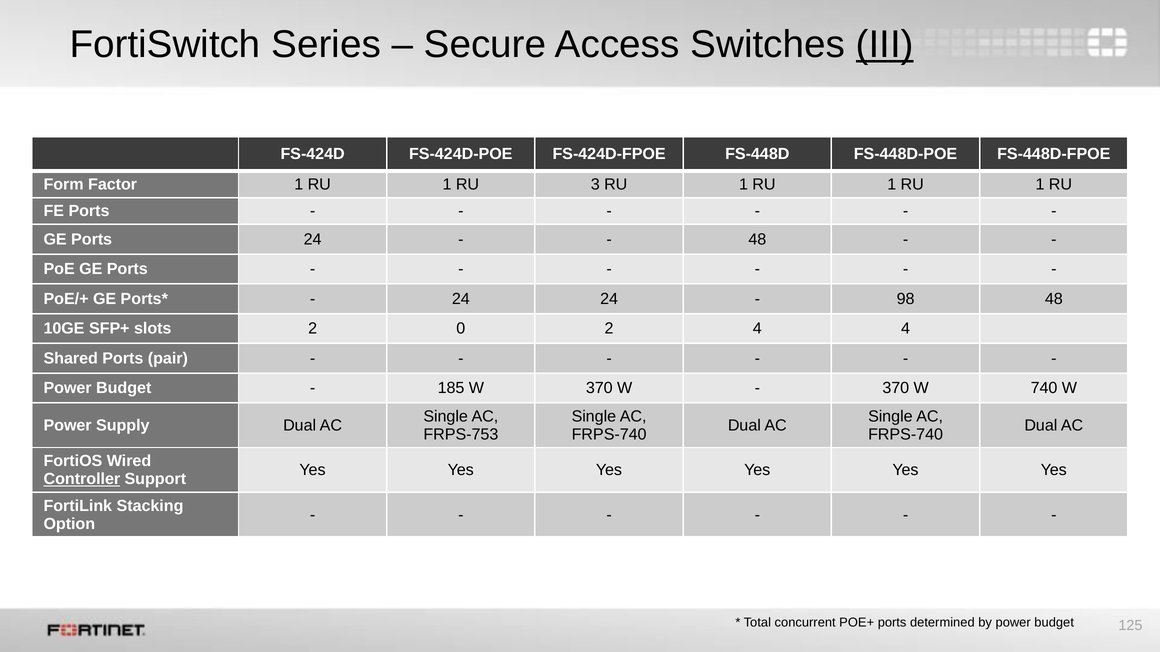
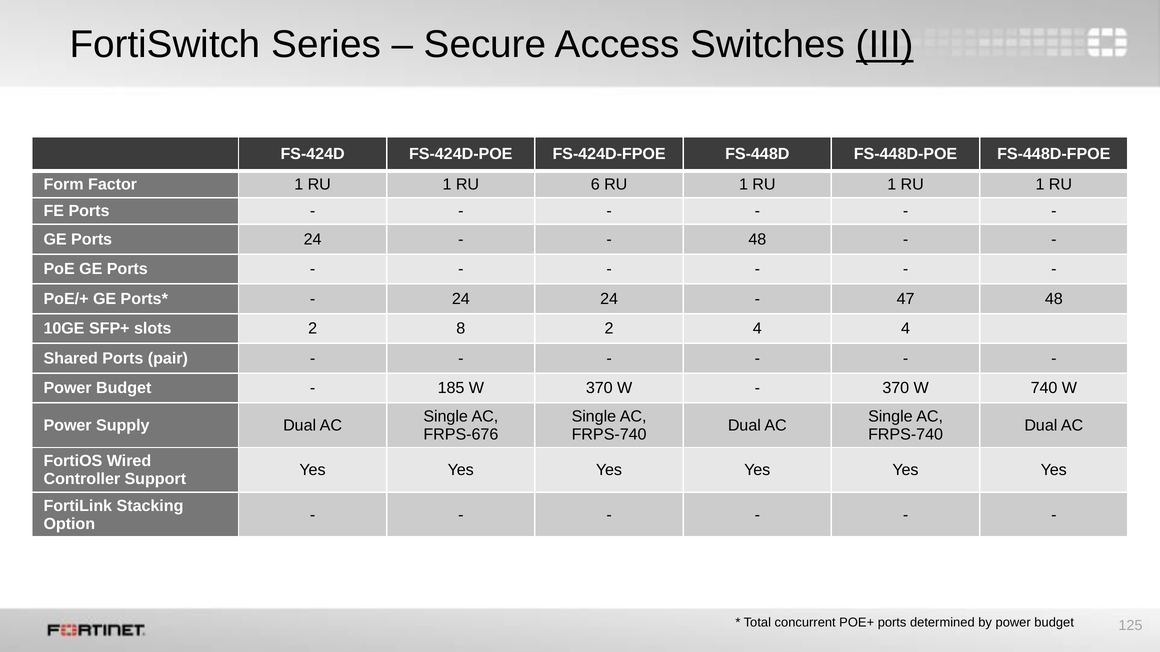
3: 3 -> 6
98: 98 -> 47
0: 0 -> 8
FRPS-753: FRPS-753 -> FRPS-676
Controller underline: present -> none
